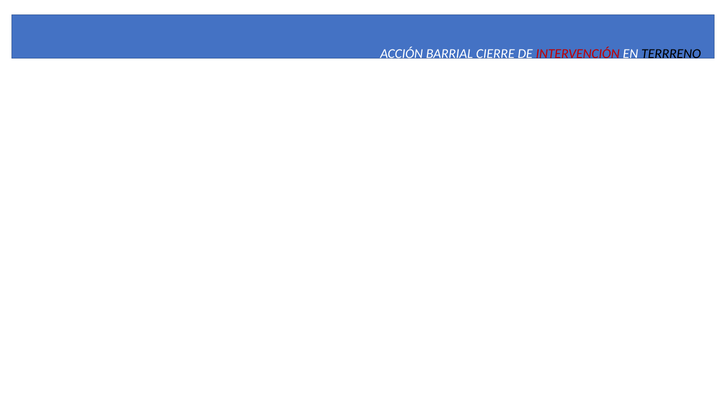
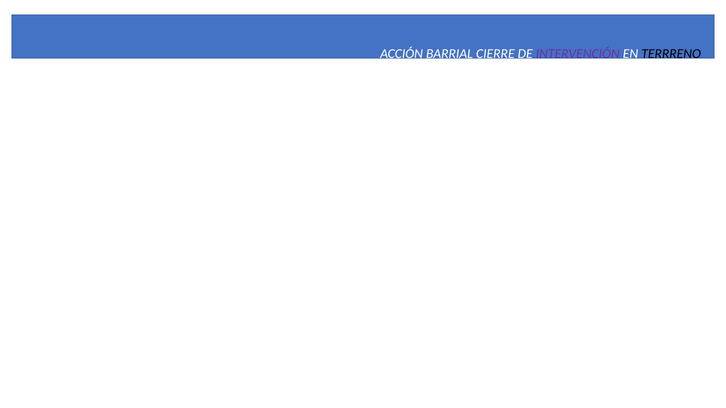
INTERVENCIÓN colour: red -> purple
